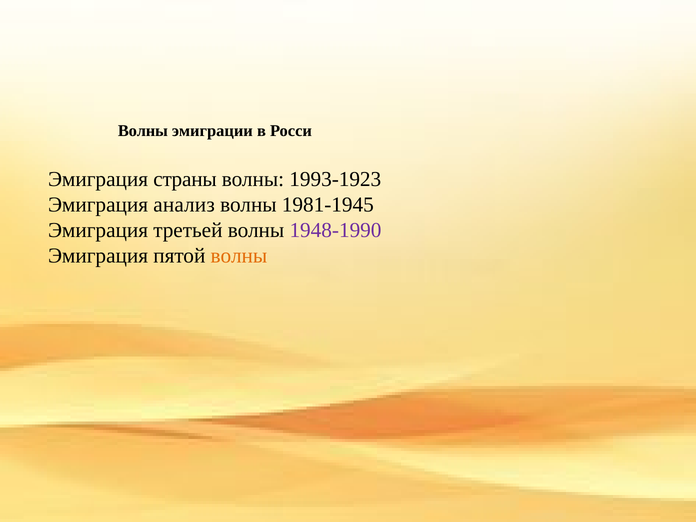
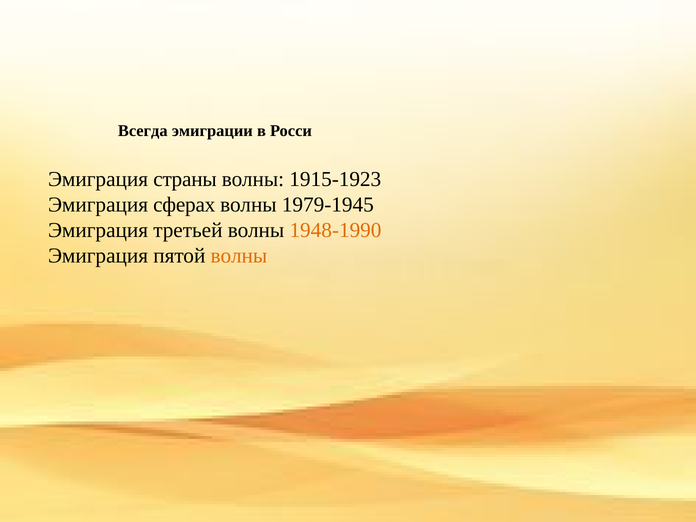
Волны at (143, 131): Волны -> Всегда
1993-1923: 1993-1923 -> 1915-1923
анализ: анализ -> сферах
1981-1945: 1981-1945 -> 1979-1945
1948-1990 colour: purple -> orange
